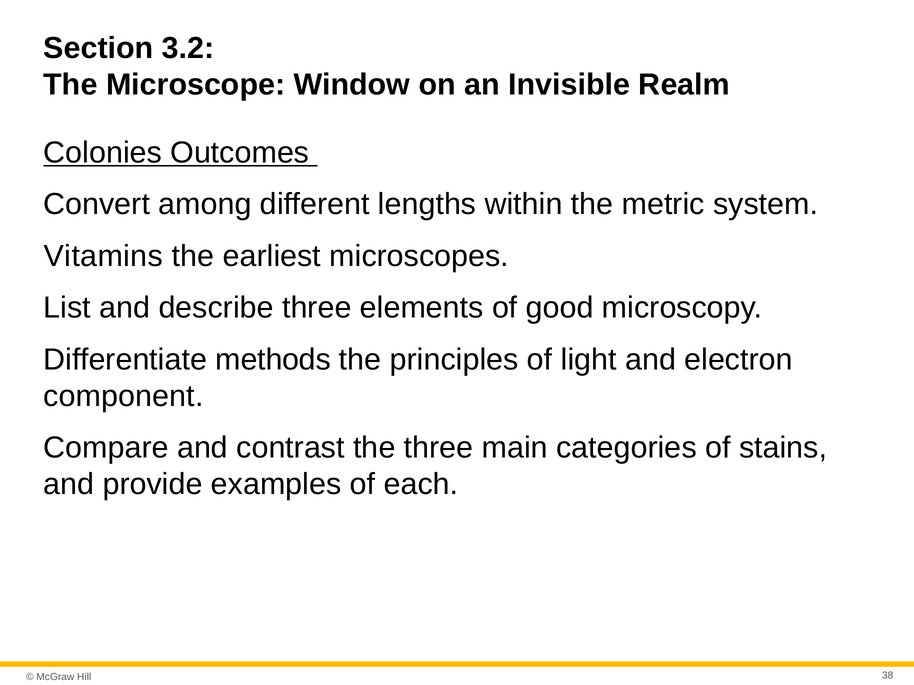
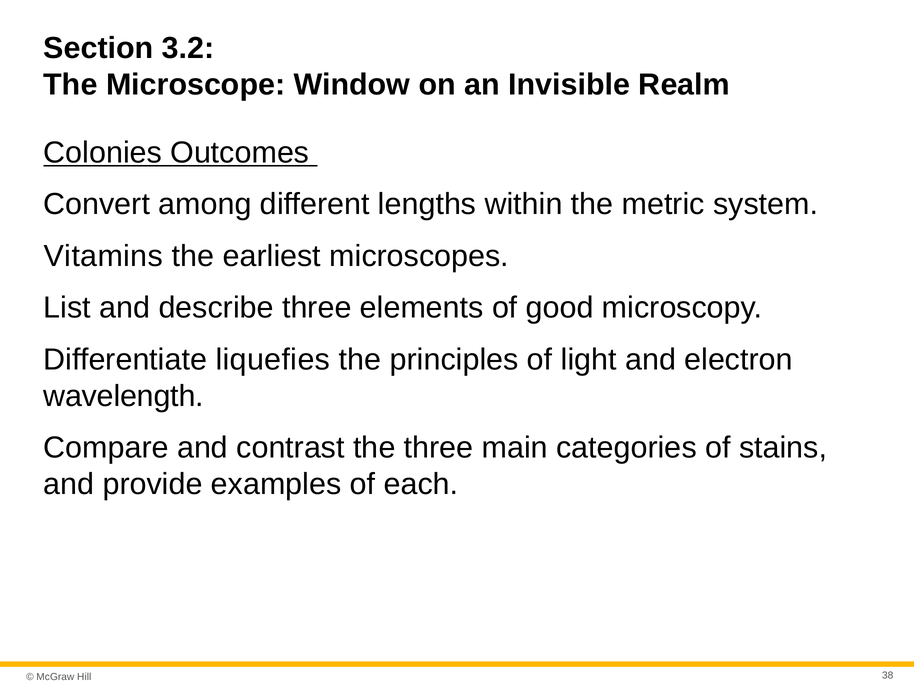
methods: methods -> liquefies
component: component -> wavelength
